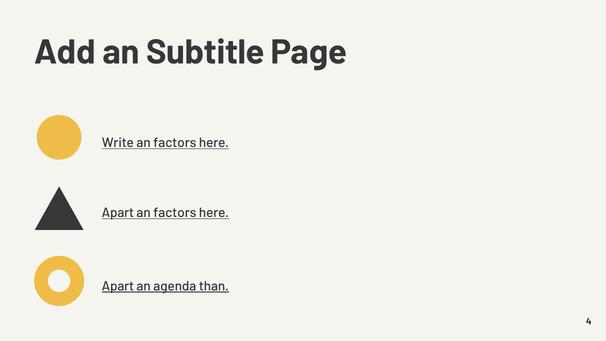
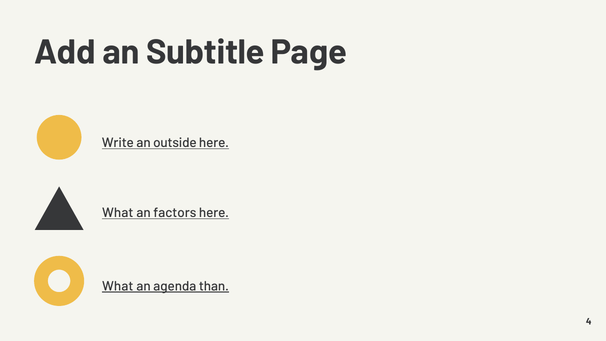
Write an factors: factors -> outside
Apart at (118, 213): Apart -> What
Apart at (118, 286): Apart -> What
